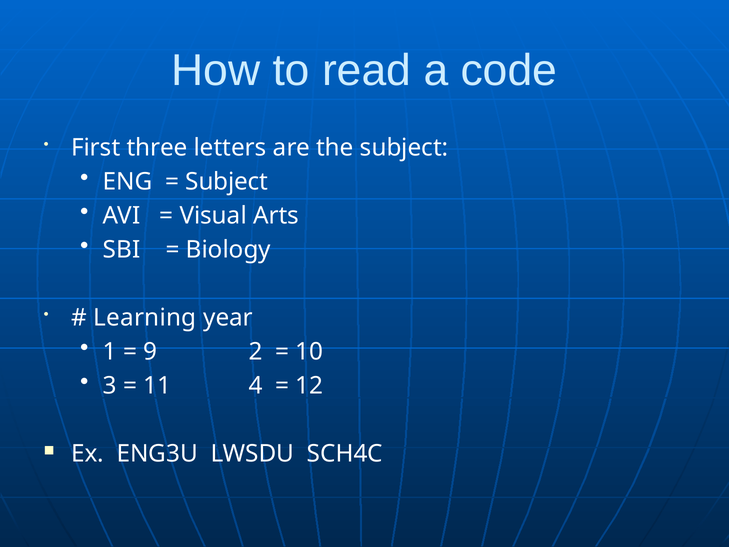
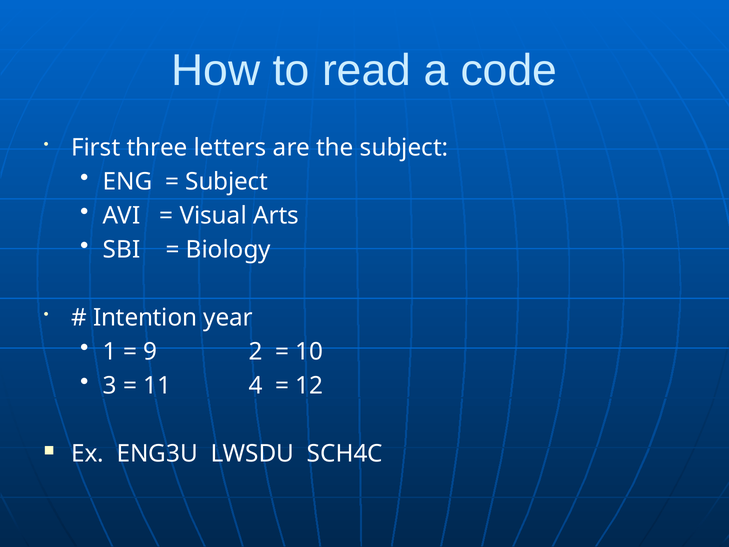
Learning: Learning -> Intention
